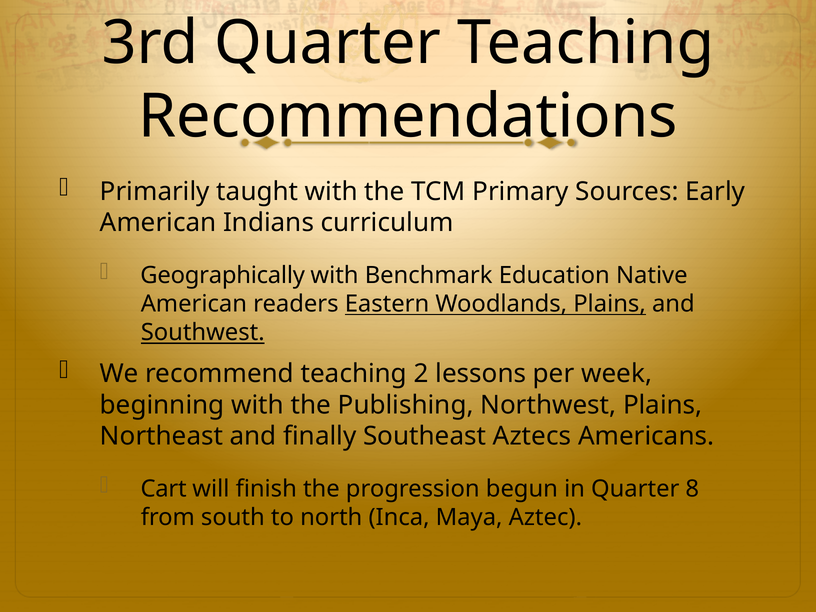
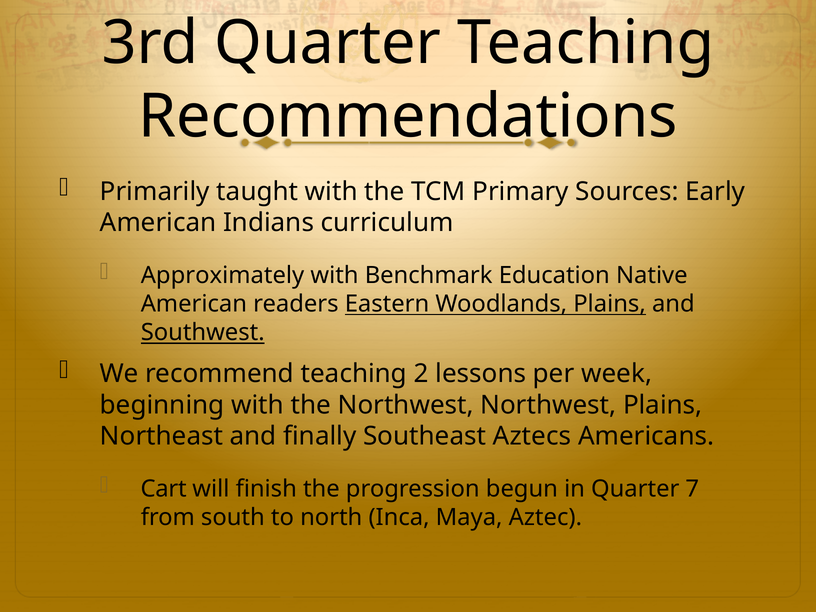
Geographically: Geographically -> Approximately
the Publishing: Publishing -> Northwest
8: 8 -> 7
